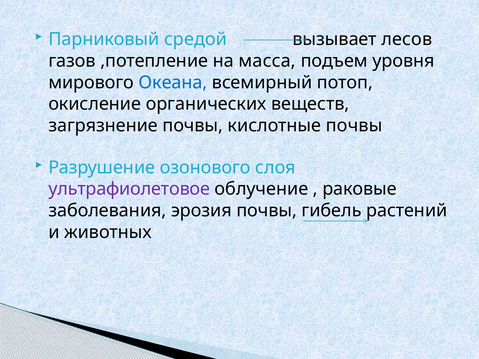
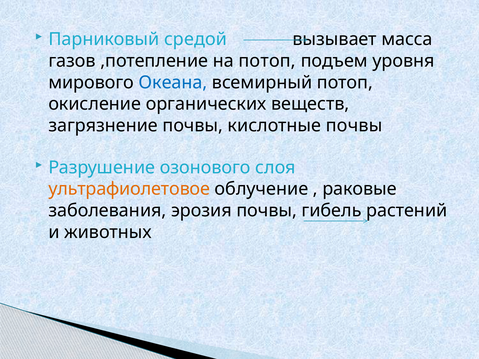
лесов: лесов -> масса
на масса: масса -> потоп
ультрафиолетовое colour: purple -> orange
